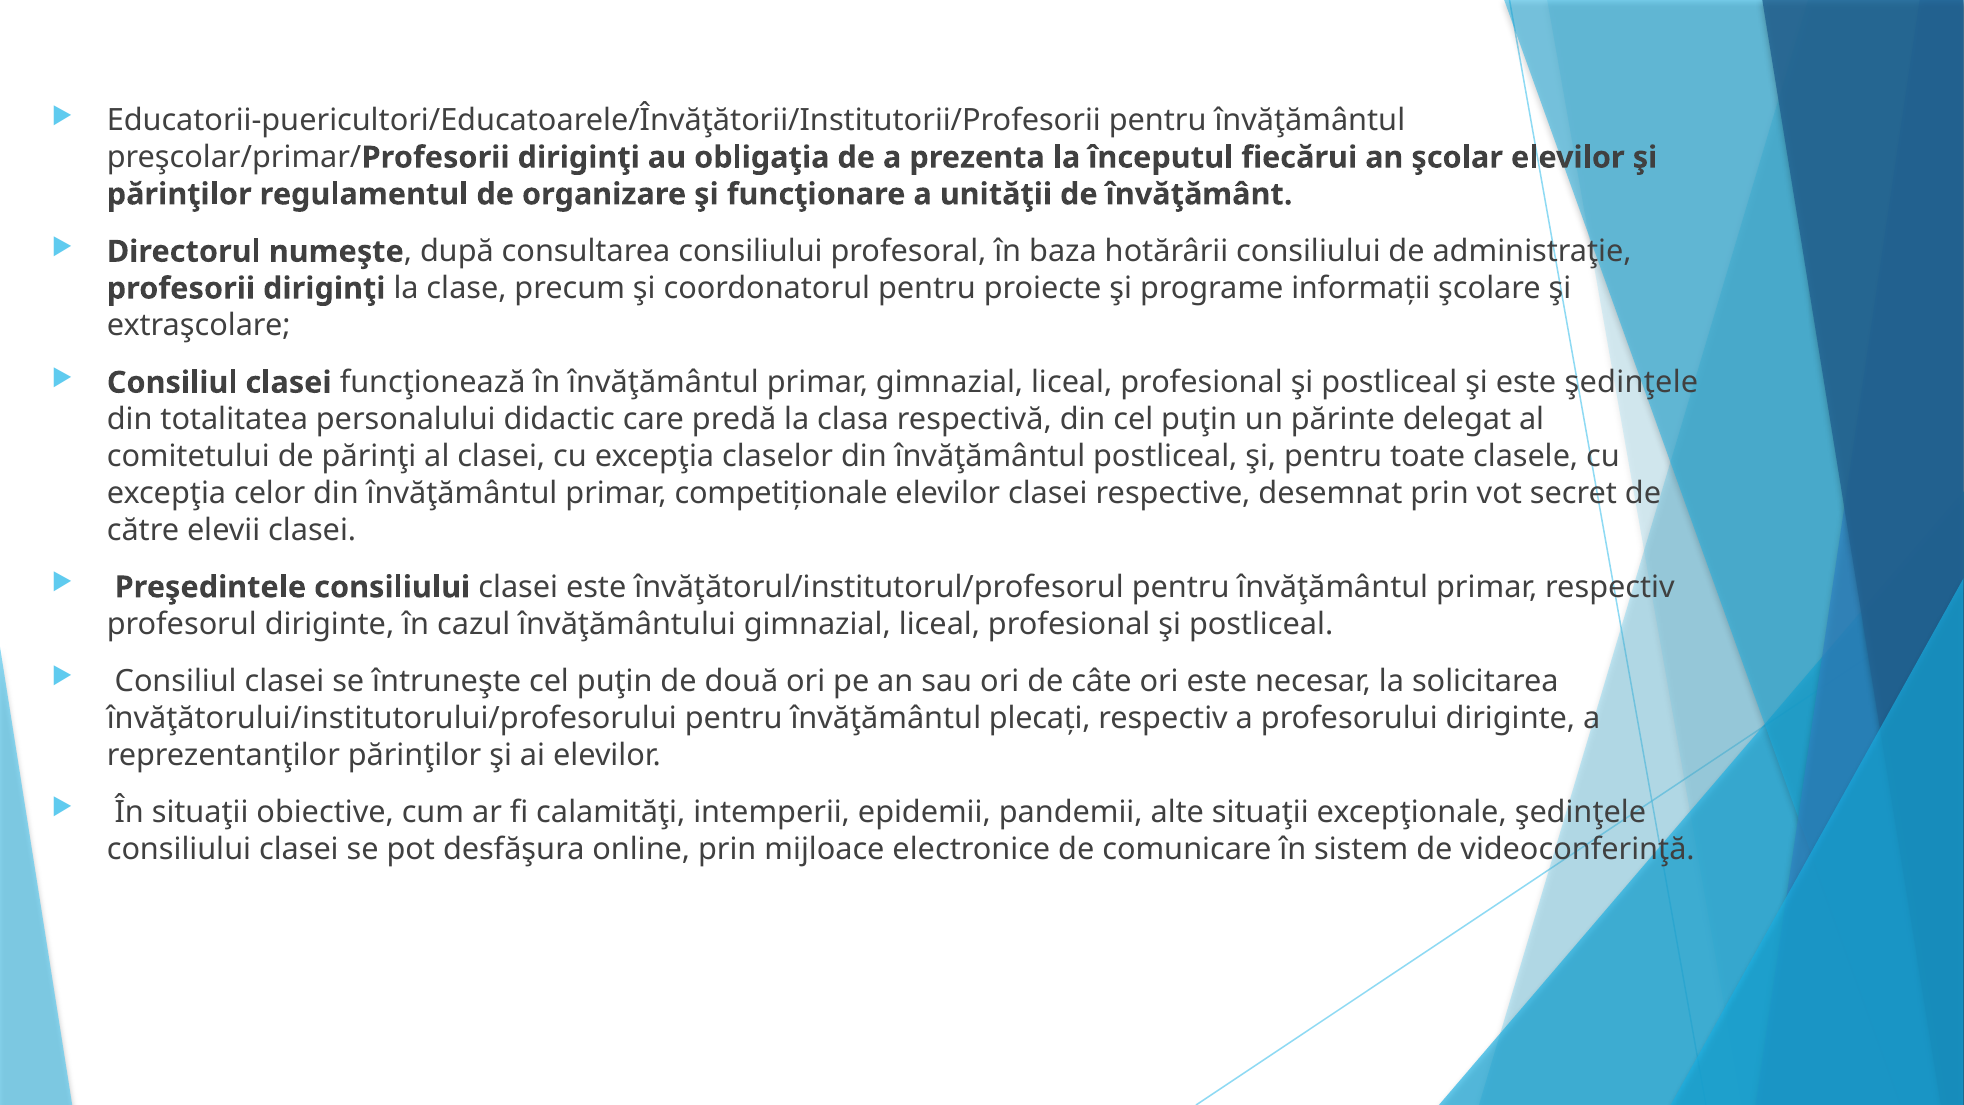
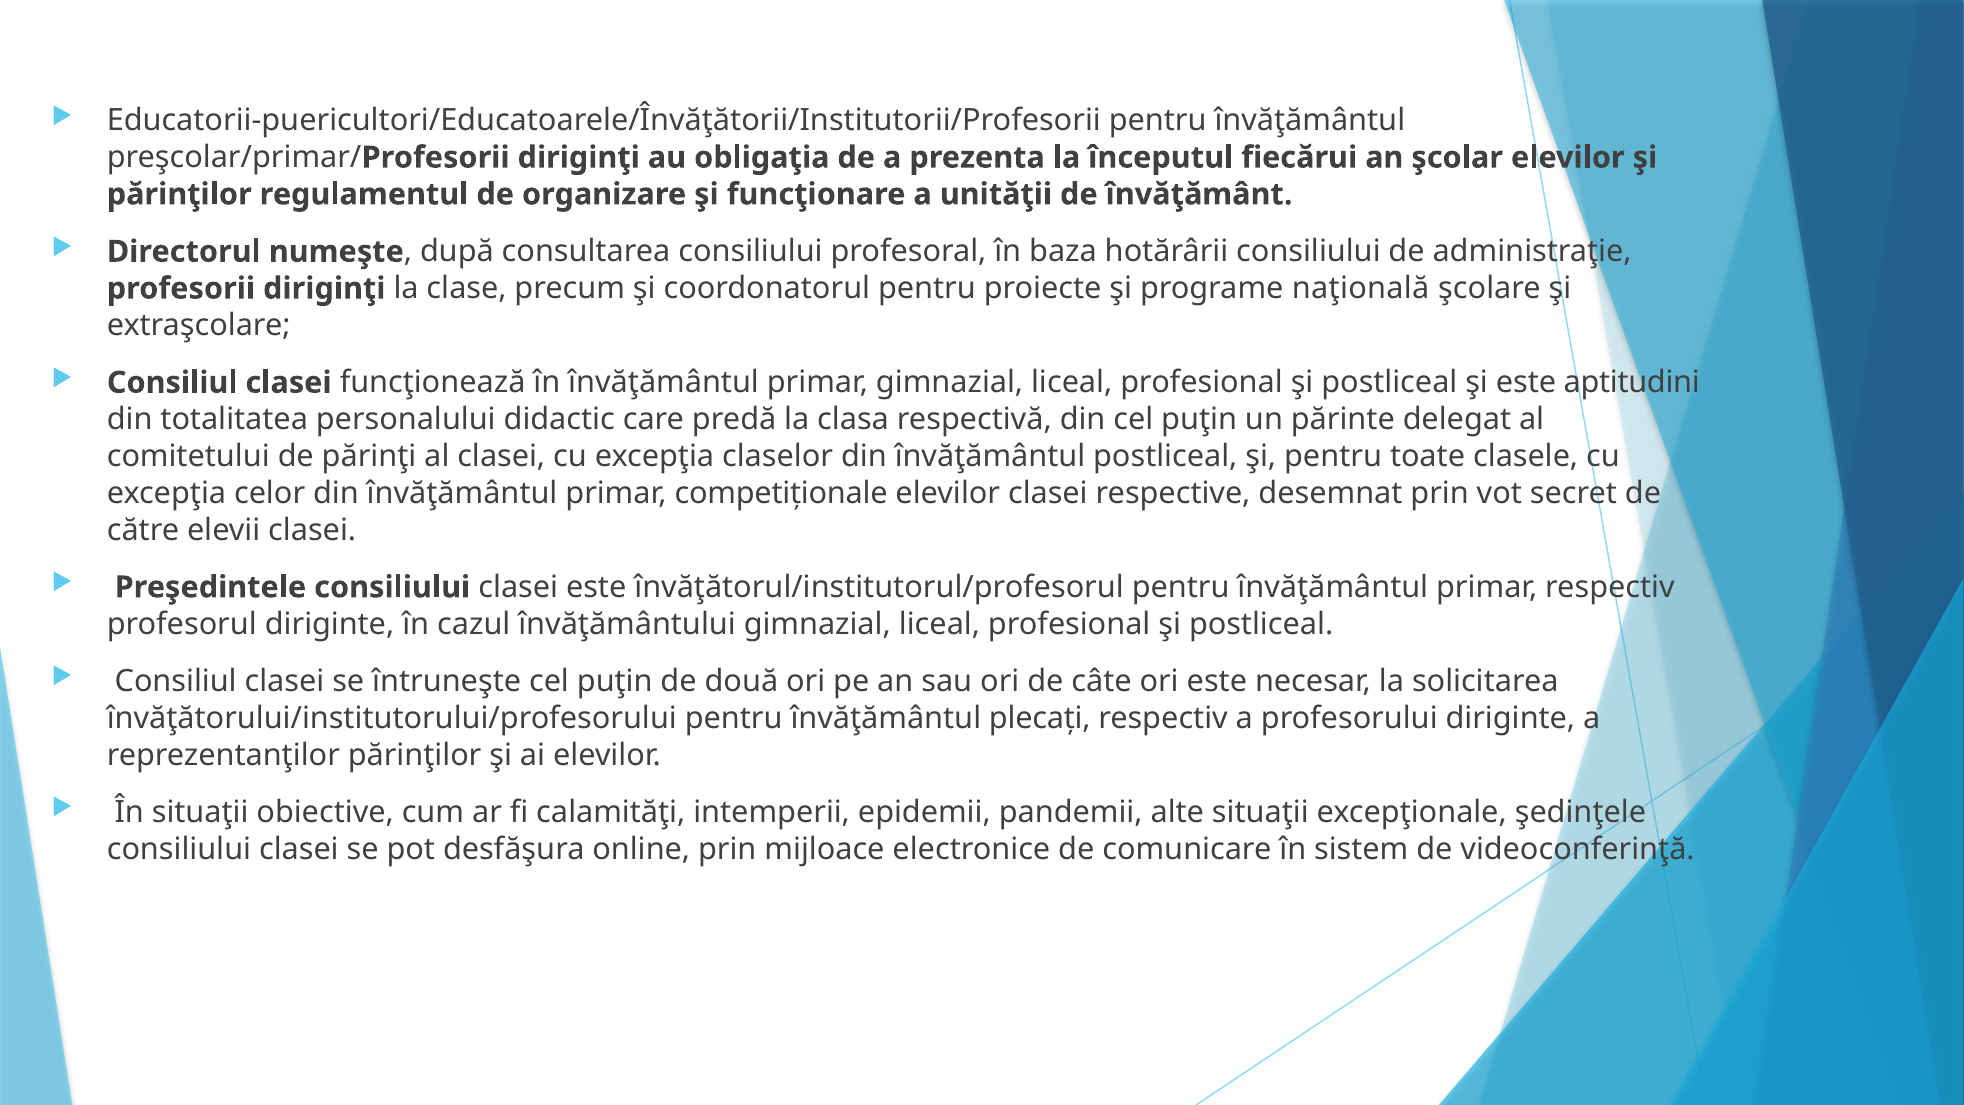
informații: informații -> naţională
este şedinţele: şedinţele -> aptitudini
